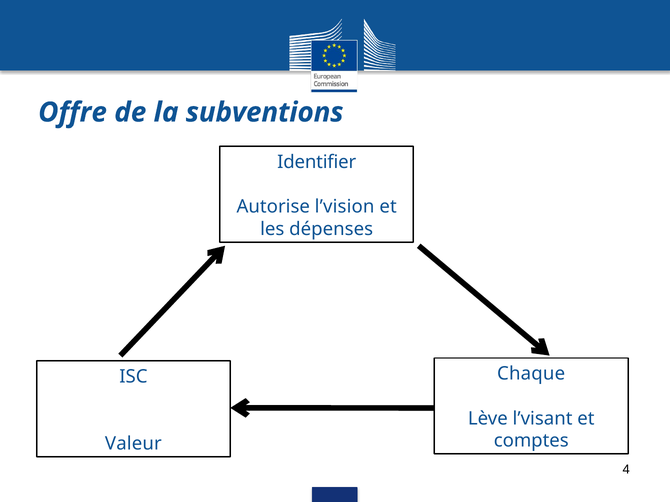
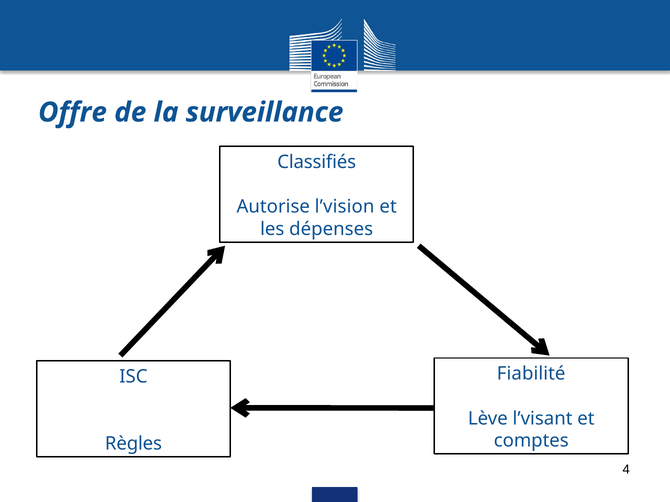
subventions: subventions -> surveillance
Identifier: Identifier -> Classifiés
Chaque: Chaque -> Fiabilité
Valeur: Valeur -> Règles
